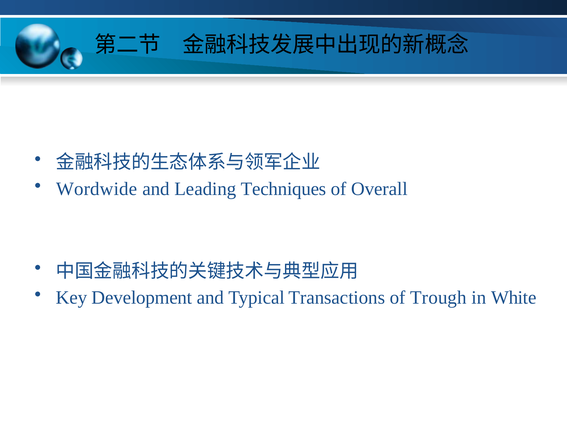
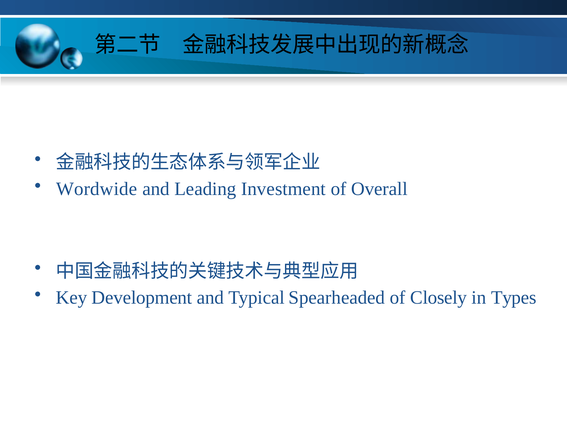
Techniques: Techniques -> Investment
Transactions: Transactions -> Spearheaded
Trough: Trough -> Closely
White: White -> Types
